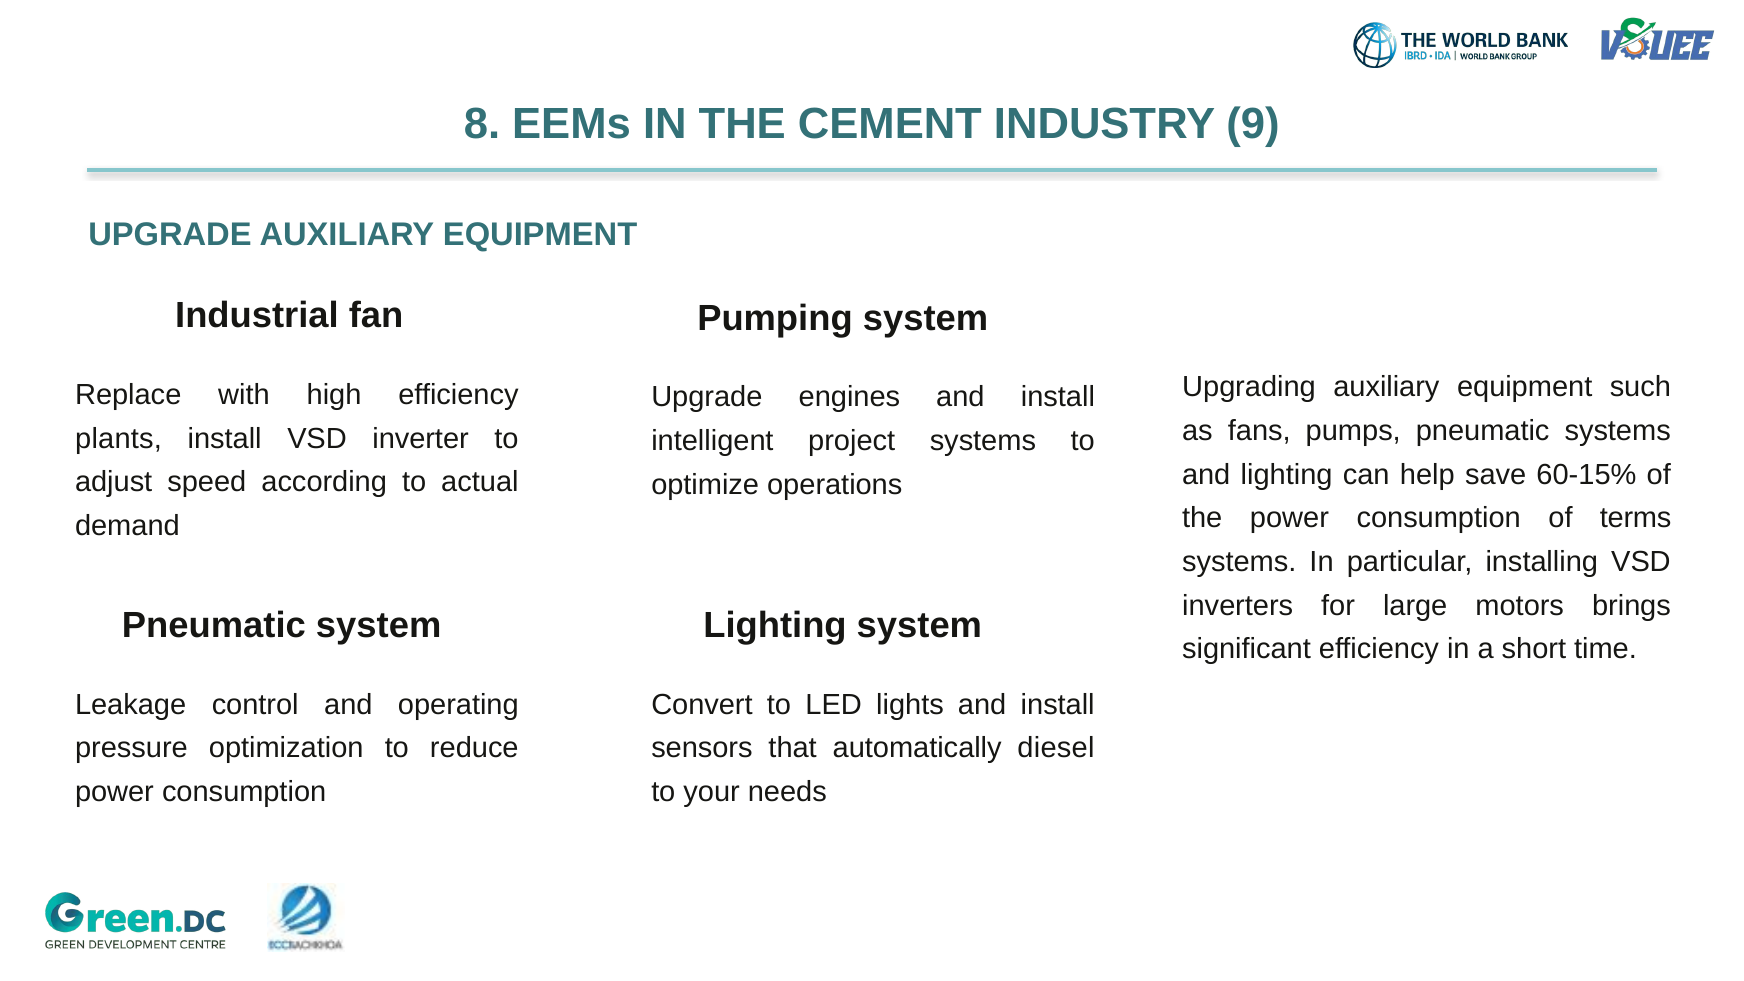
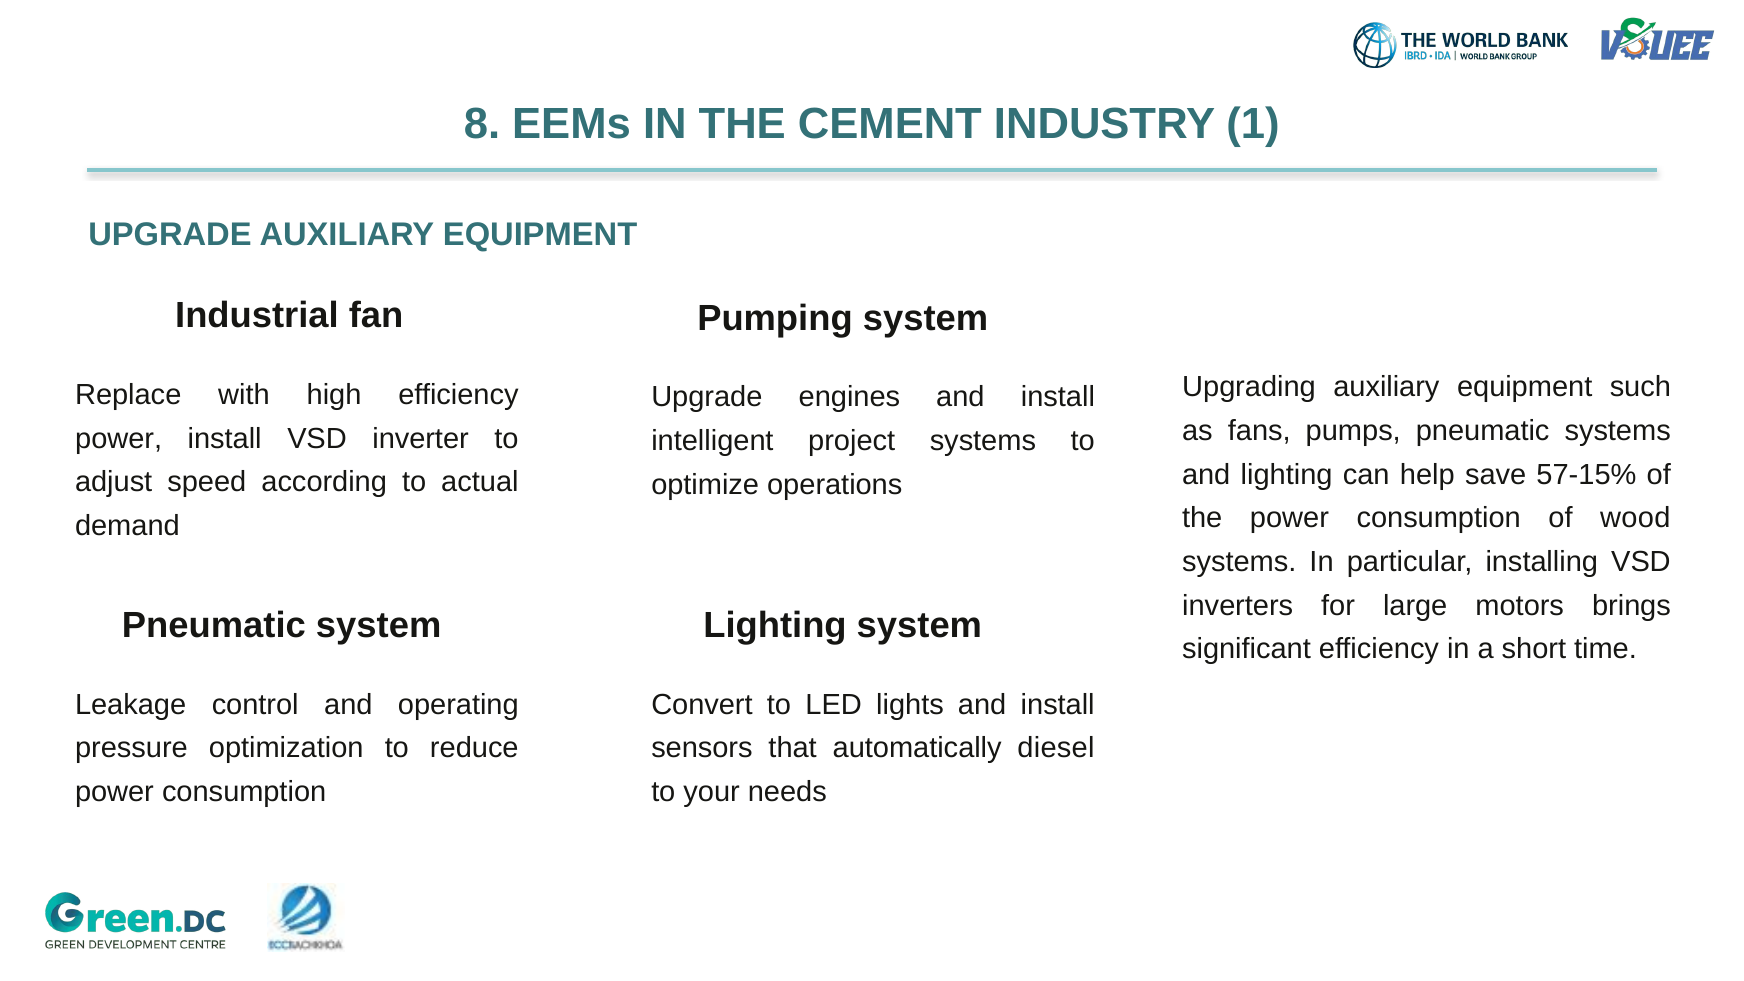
9: 9 -> 1
plants at (119, 439): plants -> power
60-15%: 60-15% -> 57-15%
terms: terms -> wood
